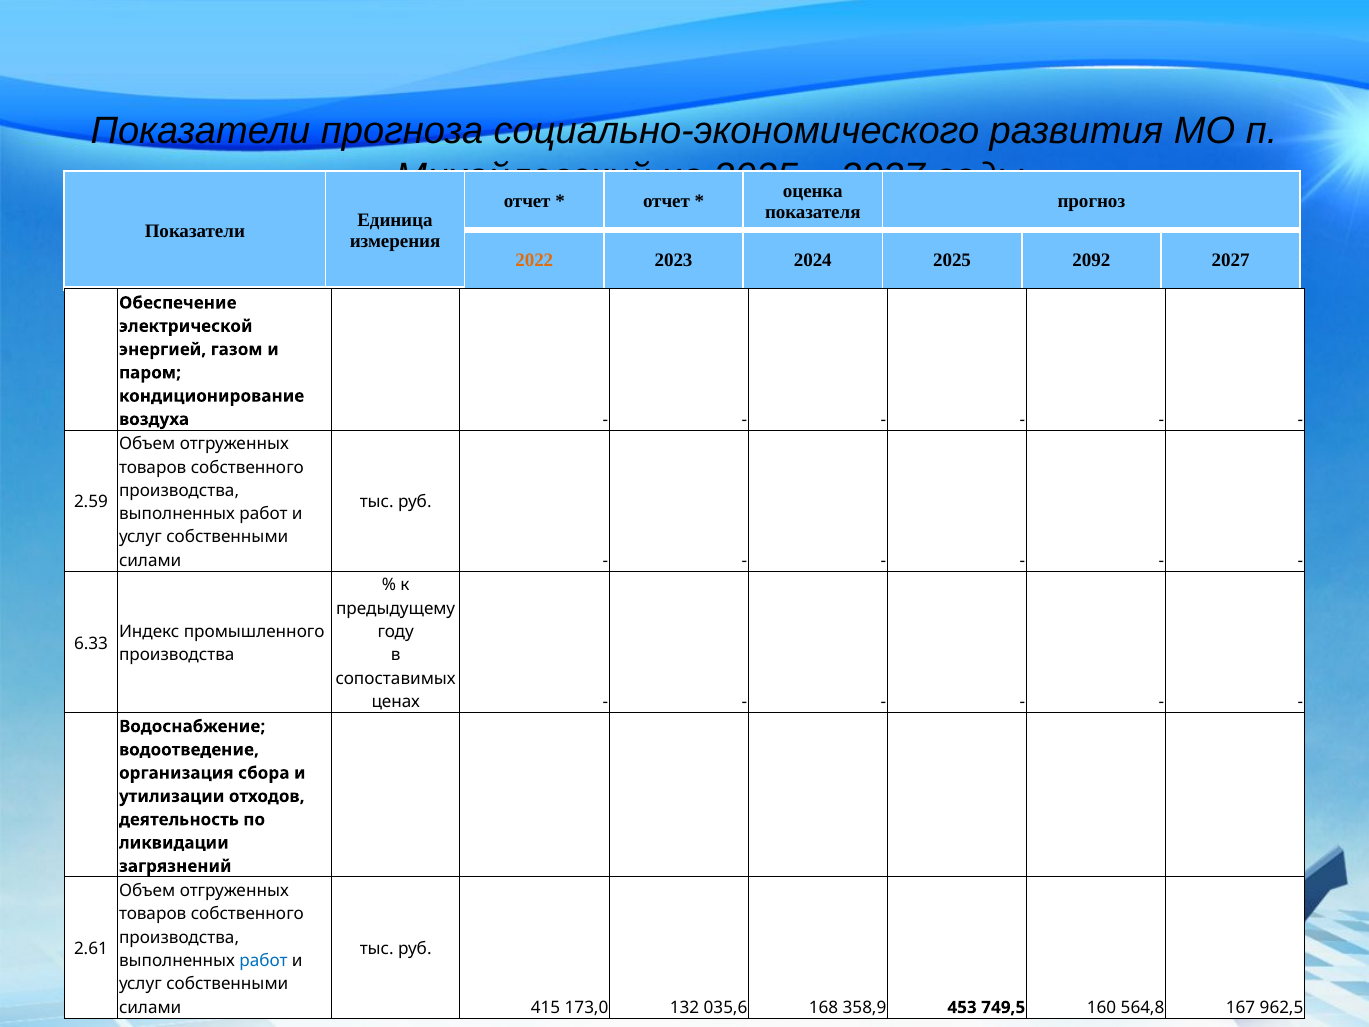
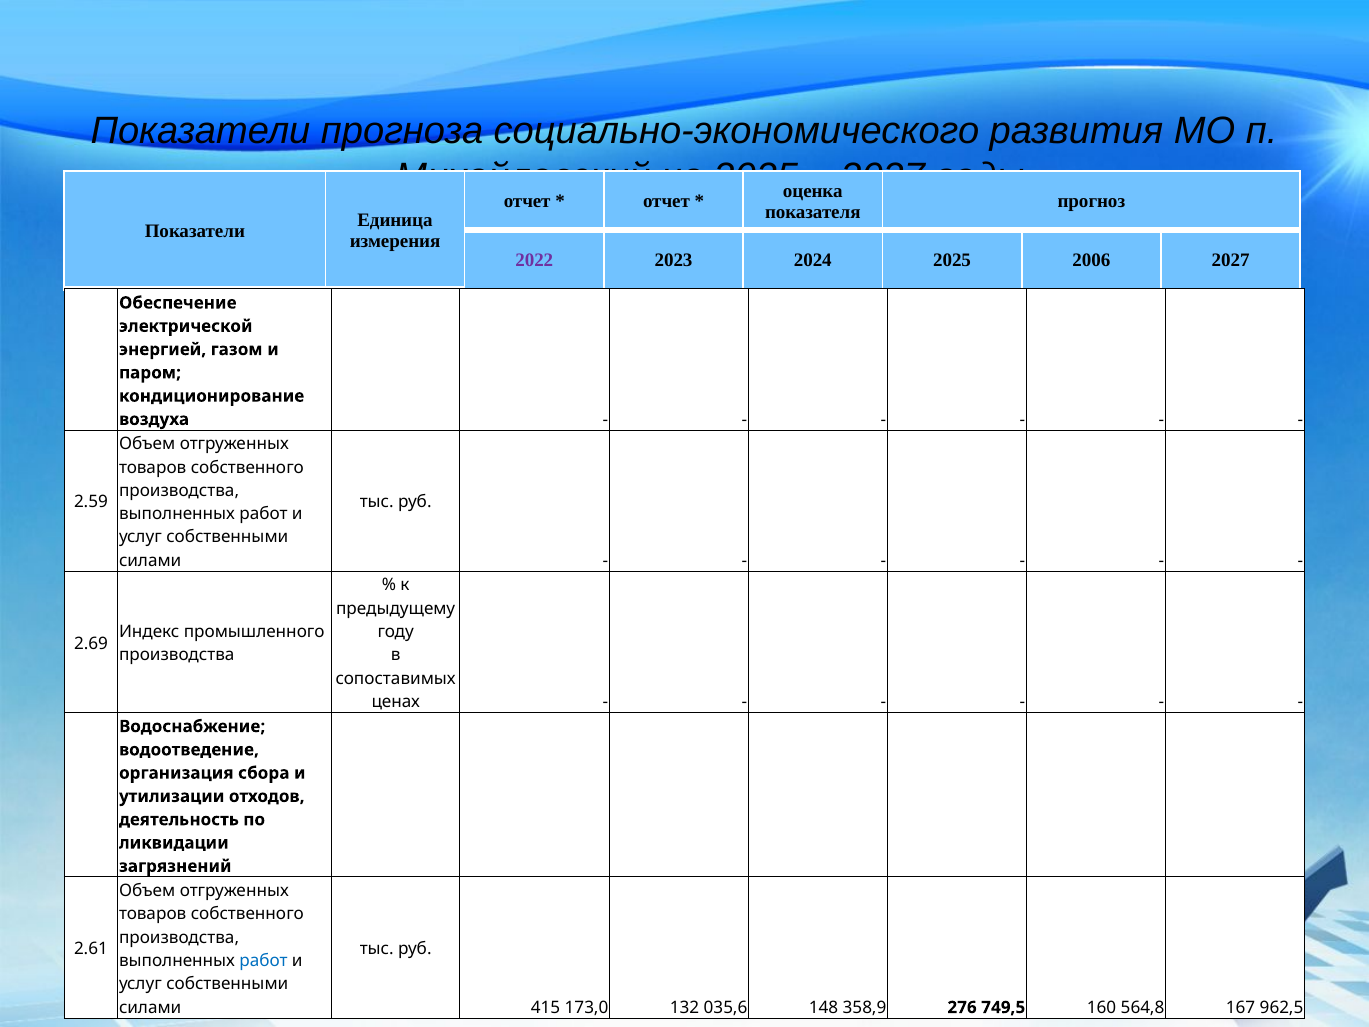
2022 colour: orange -> purple
2092: 2092 -> 2006
6.33: 6.33 -> 2.69
168: 168 -> 148
453: 453 -> 276
